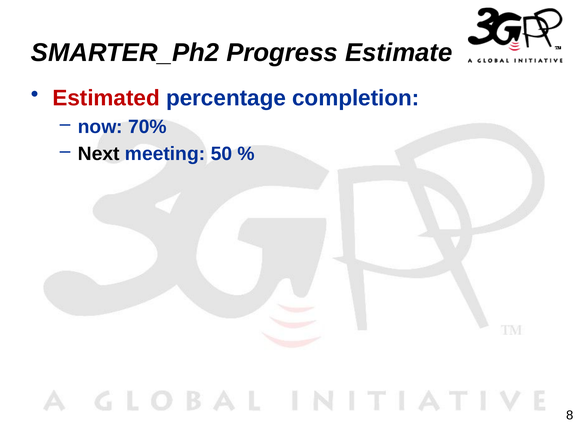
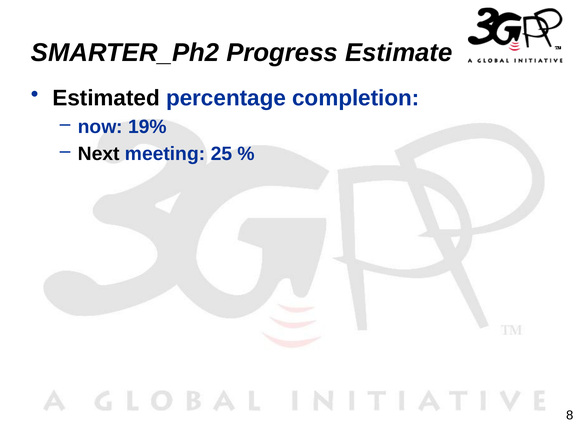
Estimated colour: red -> black
70%: 70% -> 19%
50: 50 -> 25
